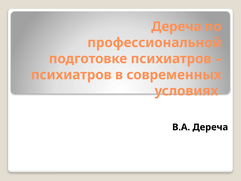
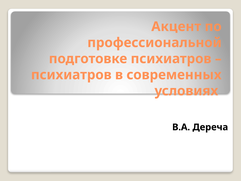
Дереча at (176, 27): Дереча -> Акцент
